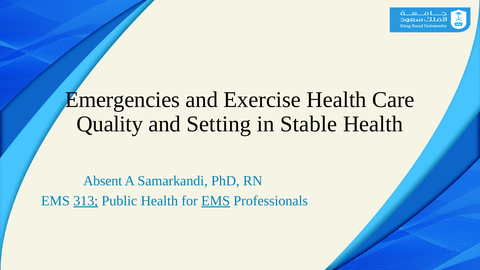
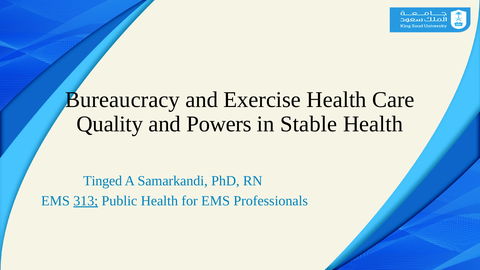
Emergencies: Emergencies -> Bureaucracy
Setting: Setting -> Powers
Absent: Absent -> Tinged
EMS at (216, 201) underline: present -> none
